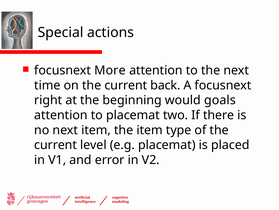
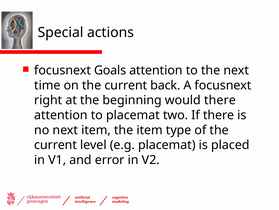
More: More -> Goals
would goals: goals -> there
